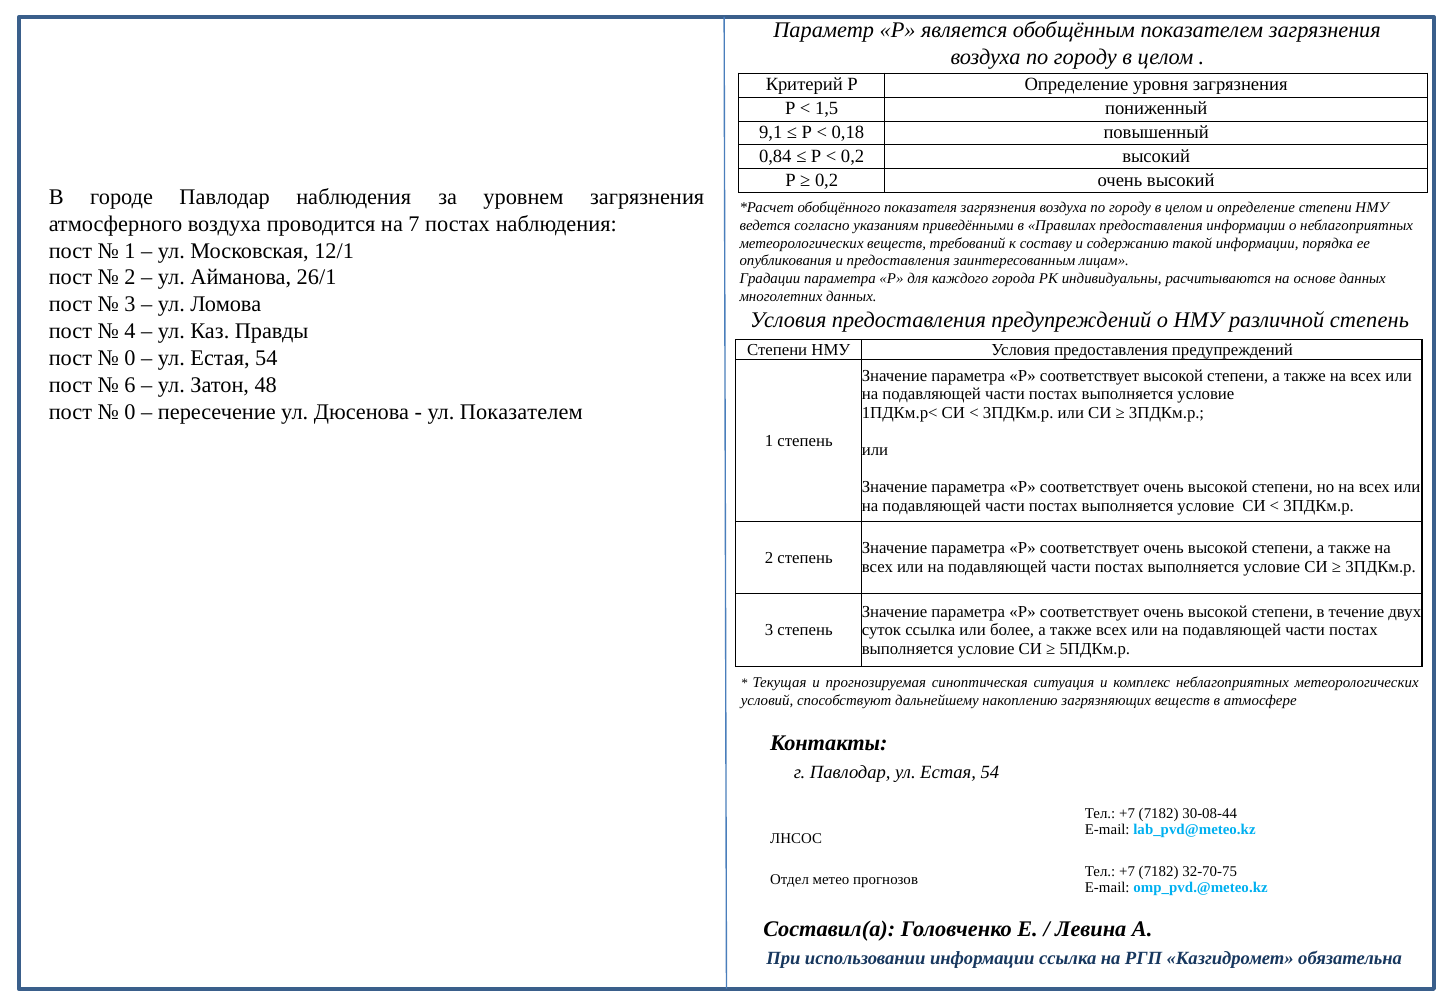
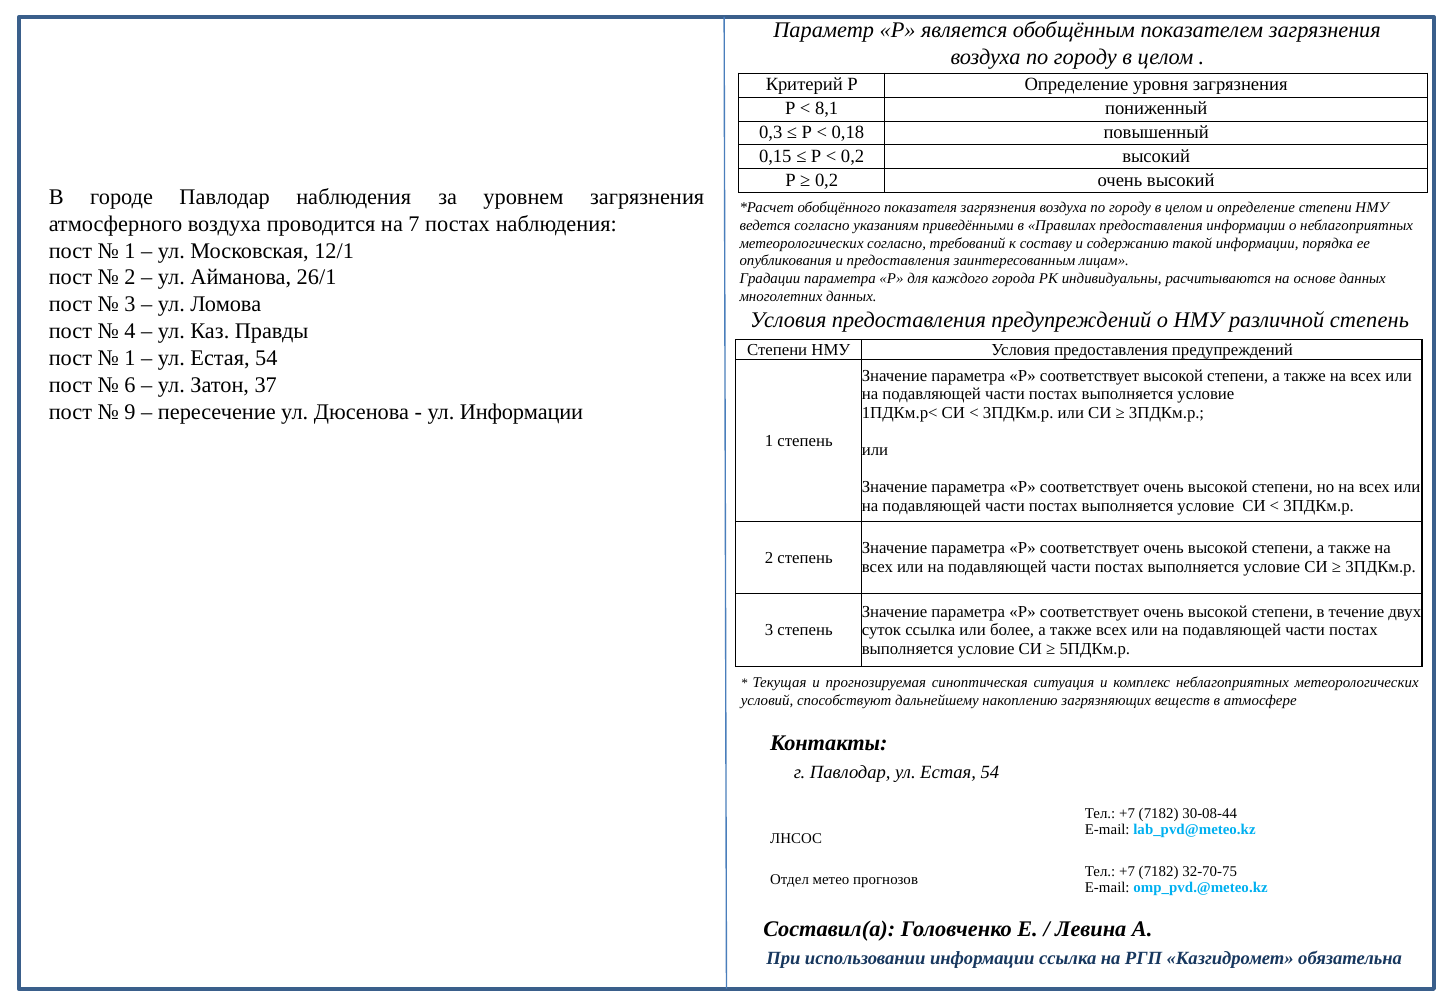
1,5: 1,5 -> 8,1
9,1: 9,1 -> 0,3
0,84: 0,84 -> 0,15
метеорологических веществ: веществ -> согласно
0 at (130, 358): 0 -> 1
48: 48 -> 37
0 at (130, 412): 0 -> 9
ул Показателем: Показателем -> Информации
